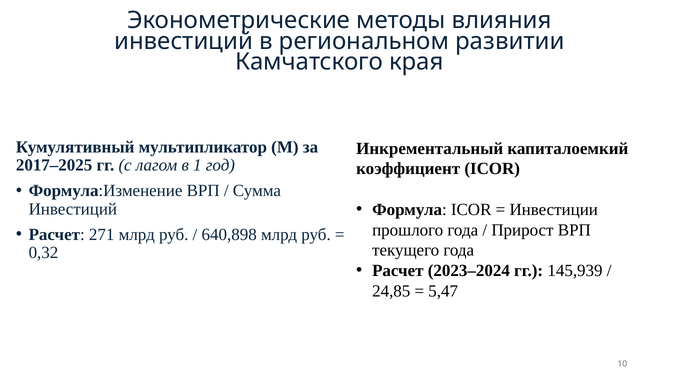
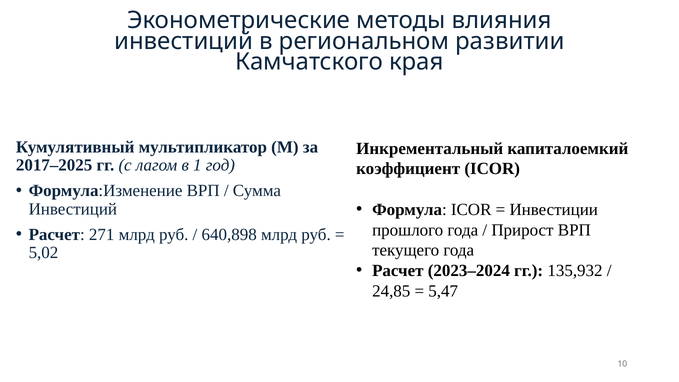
0,32: 0,32 -> 5,02
145,939: 145,939 -> 135,932
